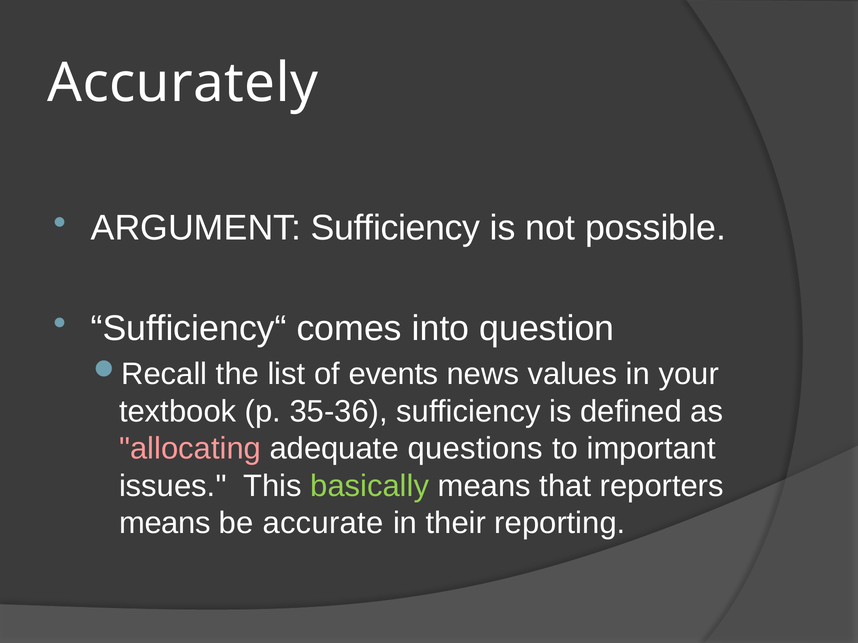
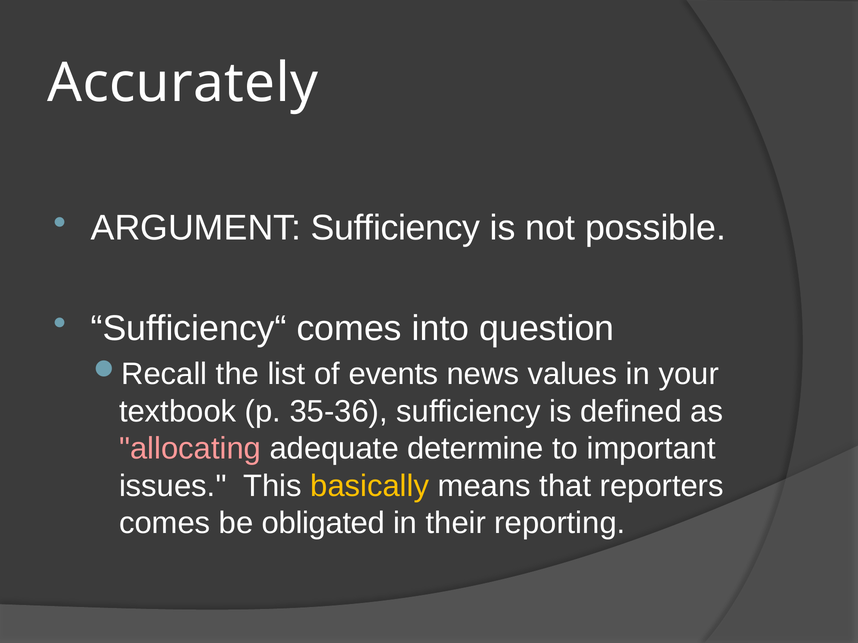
questions: questions -> determine
basically colour: light green -> yellow
means at (165, 523): means -> comes
accurate: accurate -> obligated
